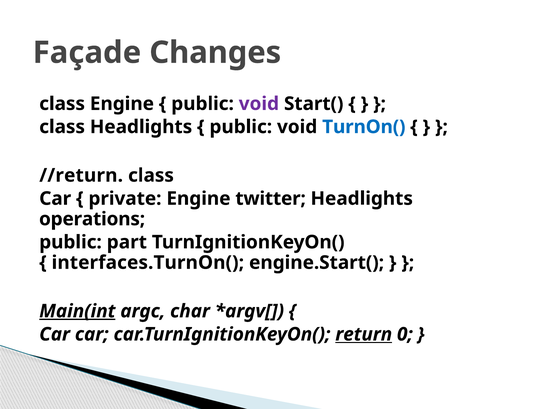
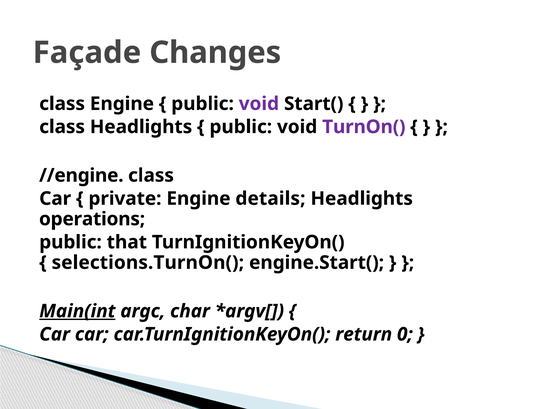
TurnOn( colour: blue -> purple
//return: //return -> //engine
twitter: twitter -> details
part: part -> that
interfaces.TurnOn(: interfaces.TurnOn( -> selections.TurnOn(
return underline: present -> none
